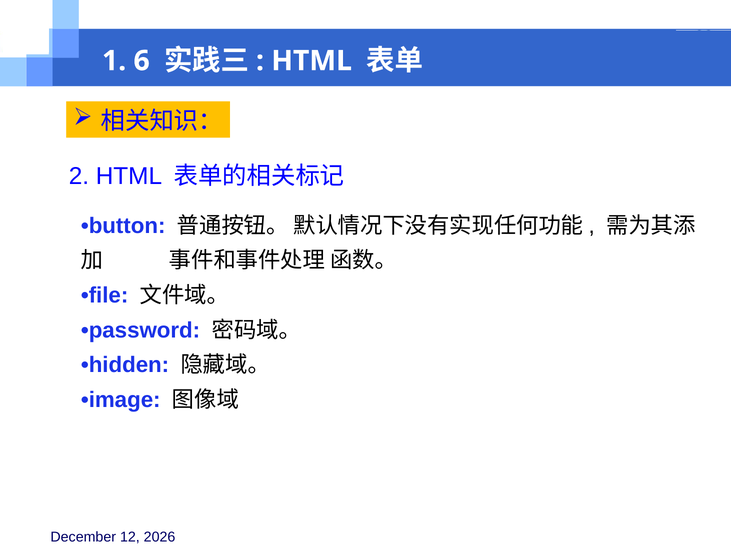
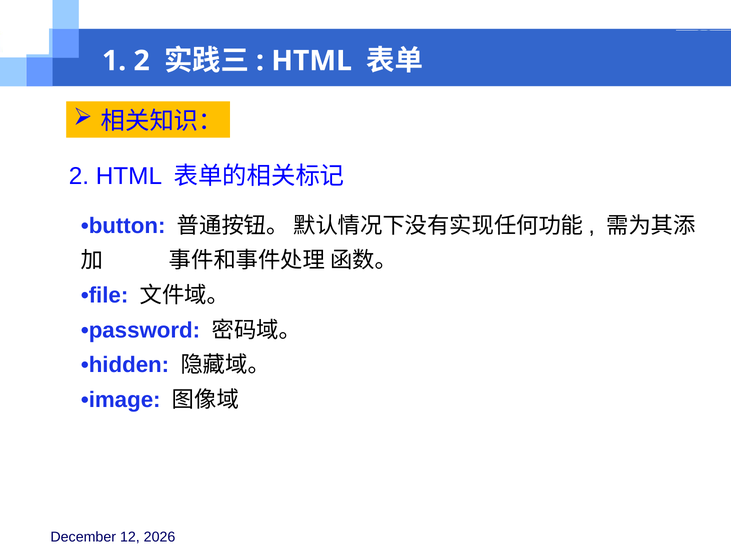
1 6: 6 -> 2
